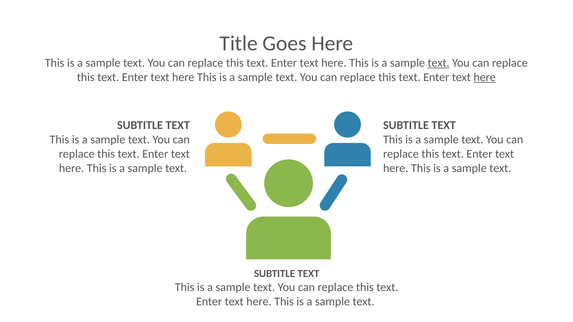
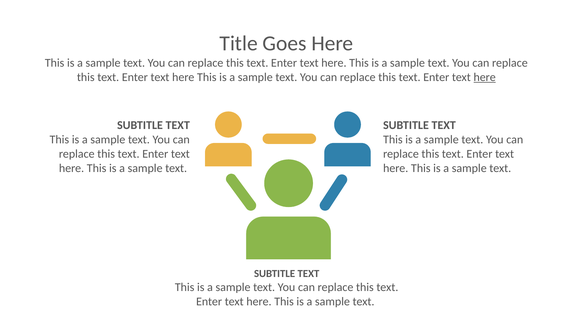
text at (439, 63) underline: present -> none
